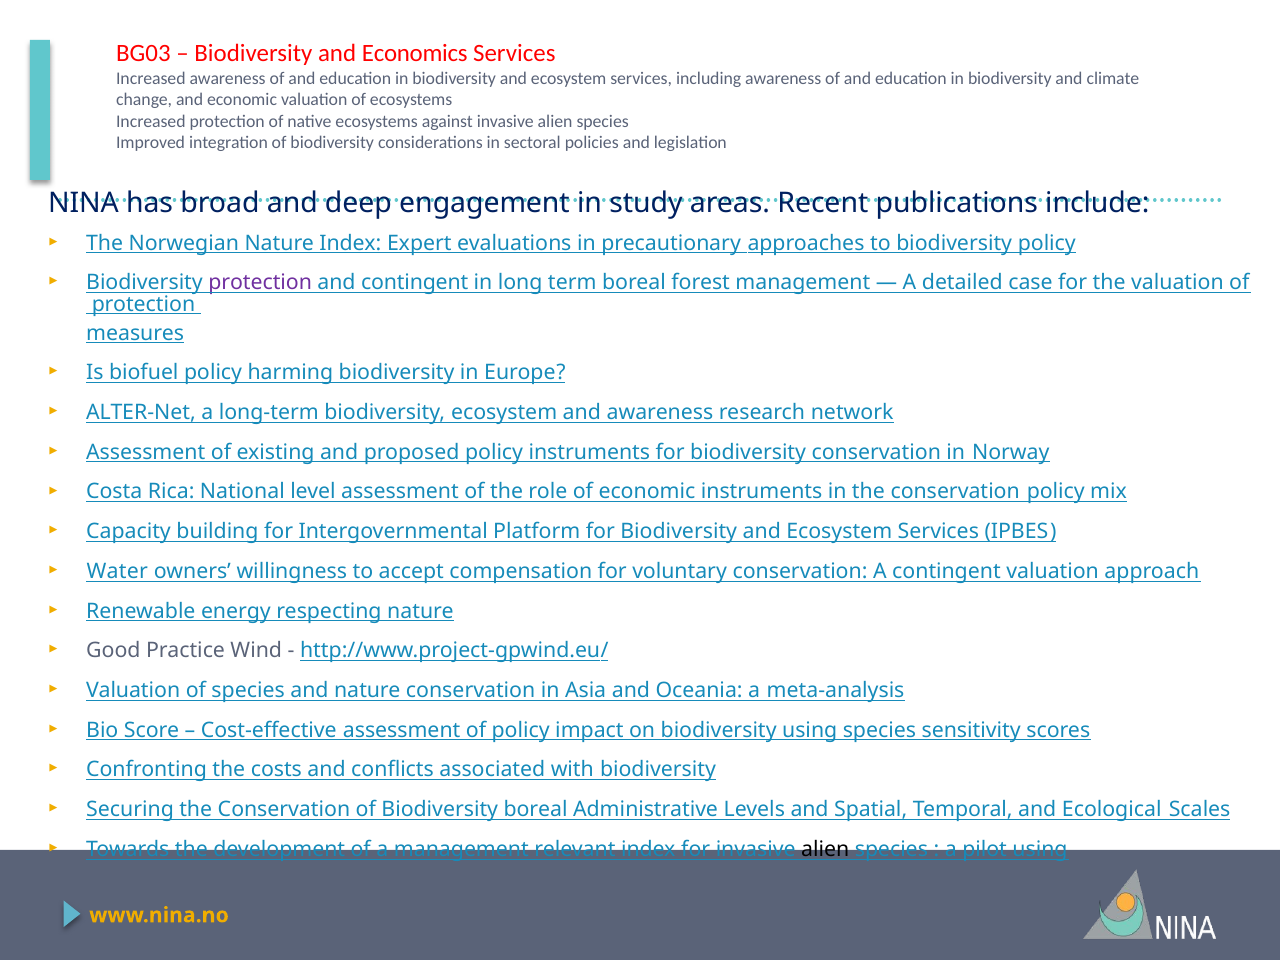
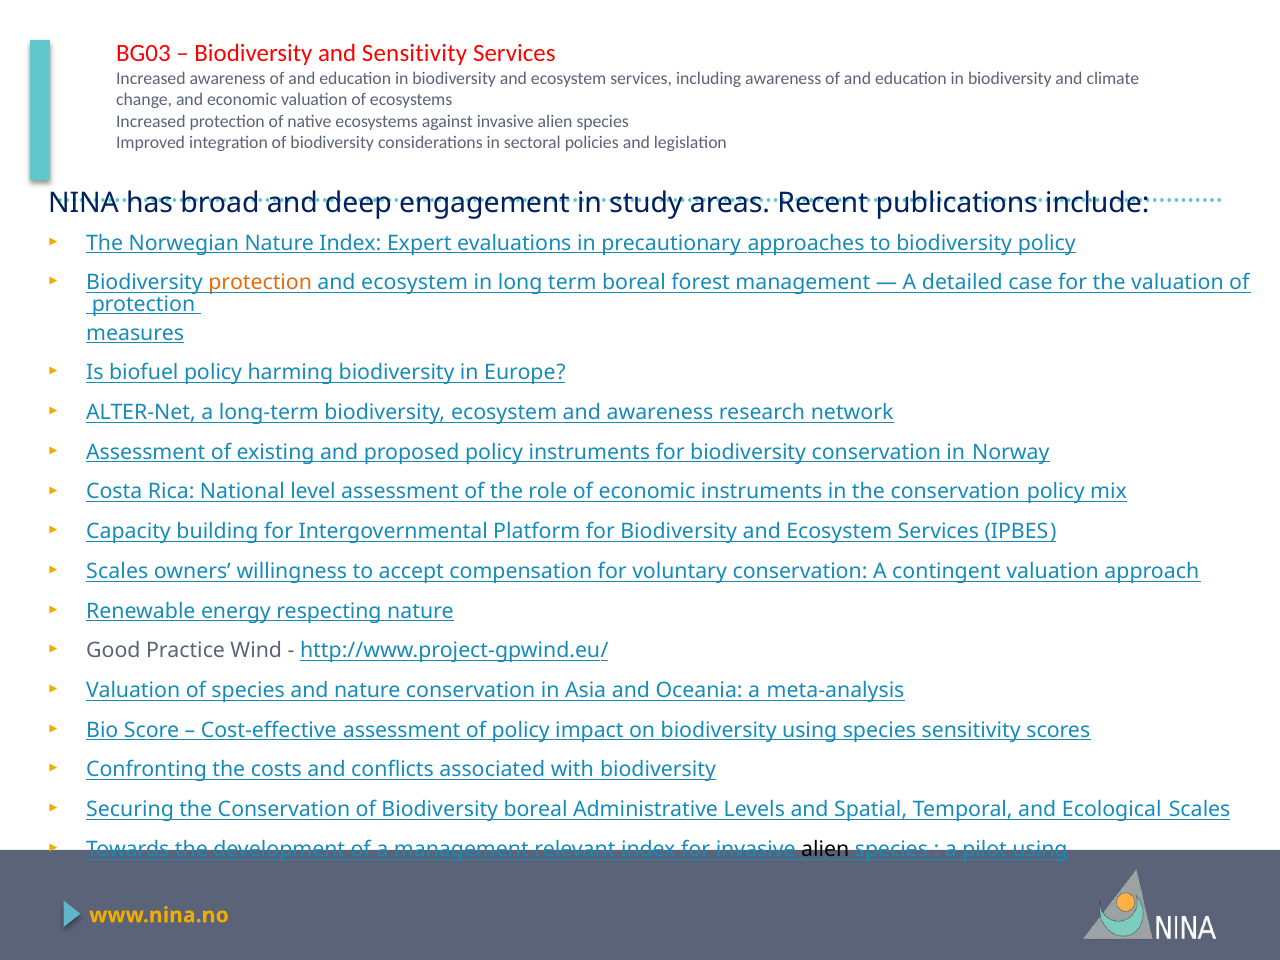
and Economics: Economics -> Sensitivity
protection at (260, 283) colour: purple -> orange
contingent at (415, 283): contingent -> ecosystem
Water at (117, 571): Water -> Scales
